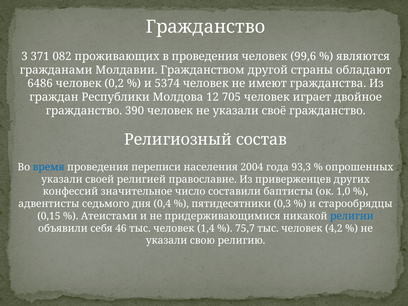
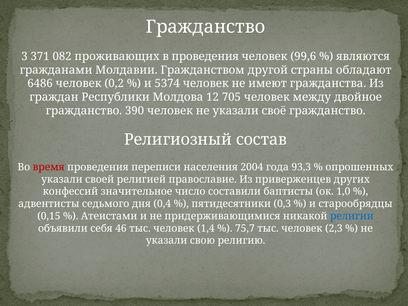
играет: играет -> между
время colour: blue -> red
4,2: 4,2 -> 2,3
